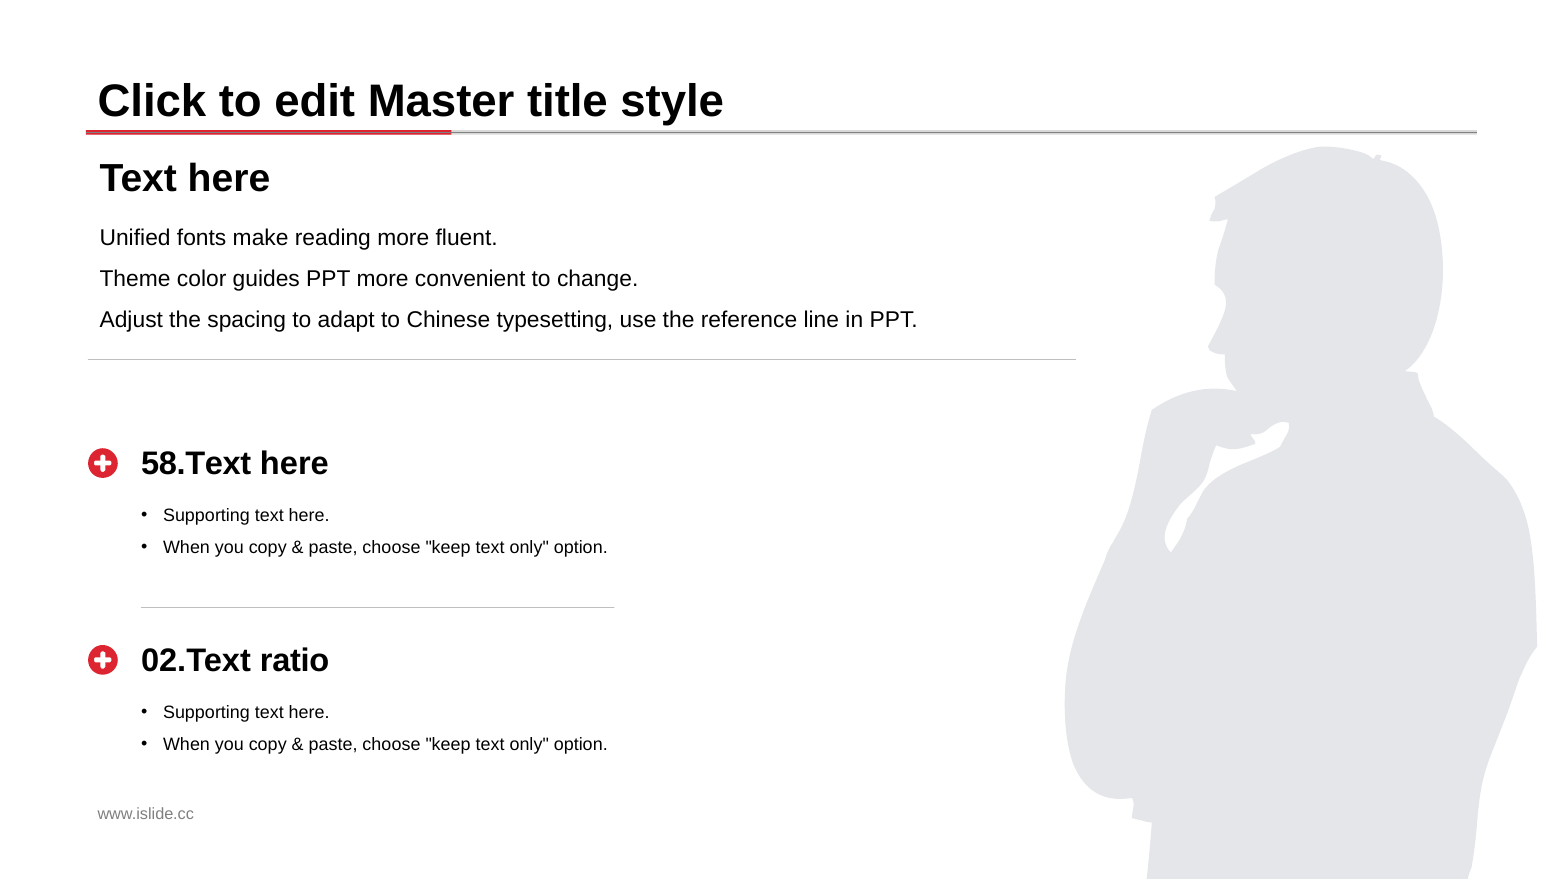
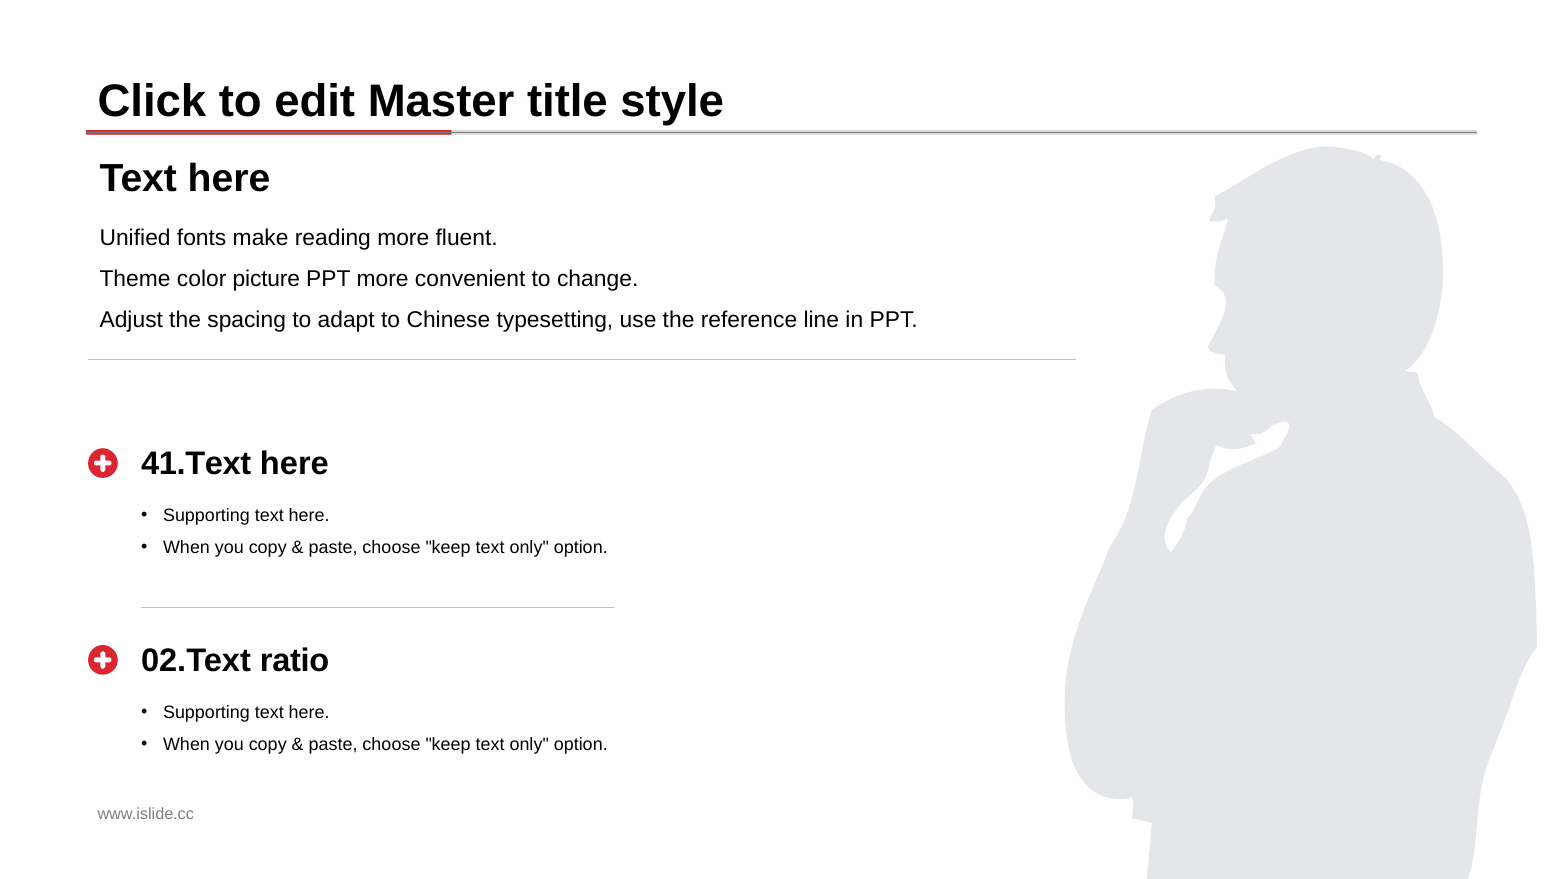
guides: guides -> picture
58.Text: 58.Text -> 41.Text
